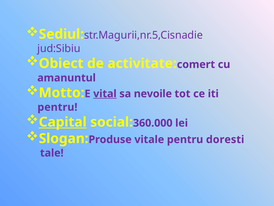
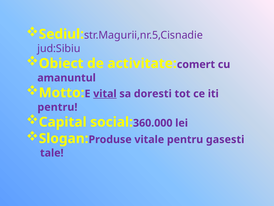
nevoile: nevoile -> doresti
Capital underline: present -> none
doresti: doresti -> gasesti
